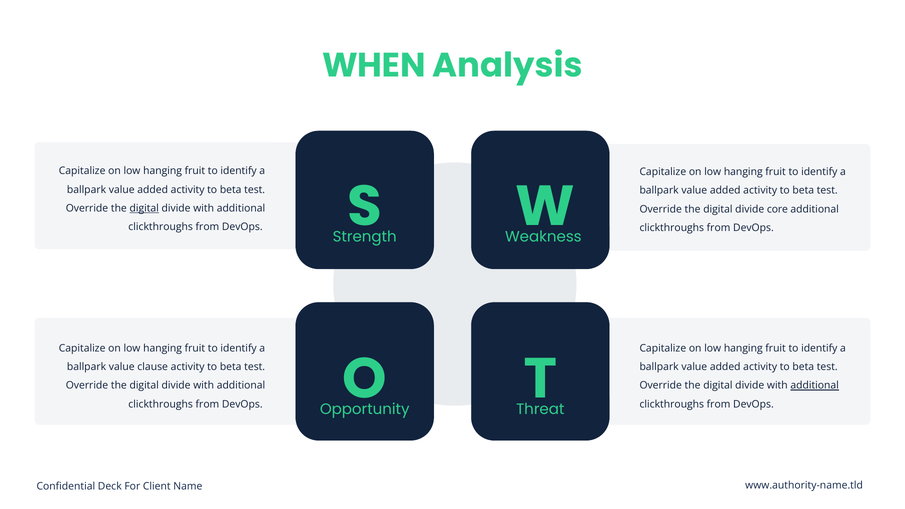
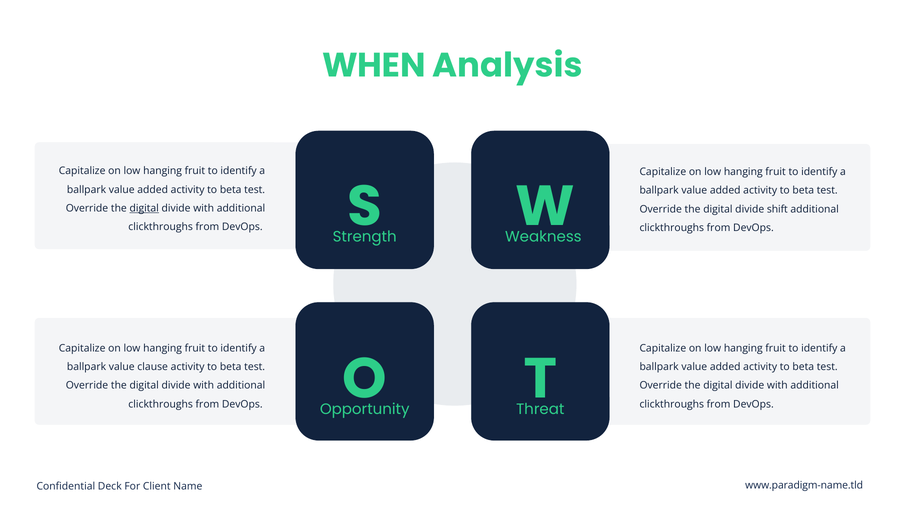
core: core -> shift
additional at (815, 386) underline: present -> none
www.authority-name.tld: www.authority-name.tld -> www.paradigm-name.tld
